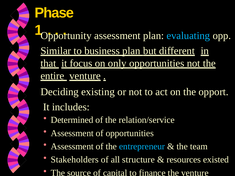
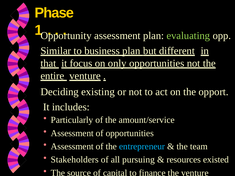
evaluating colour: light blue -> light green
Determined: Determined -> Particularly
relation/service: relation/service -> amount/service
structure: structure -> pursuing
